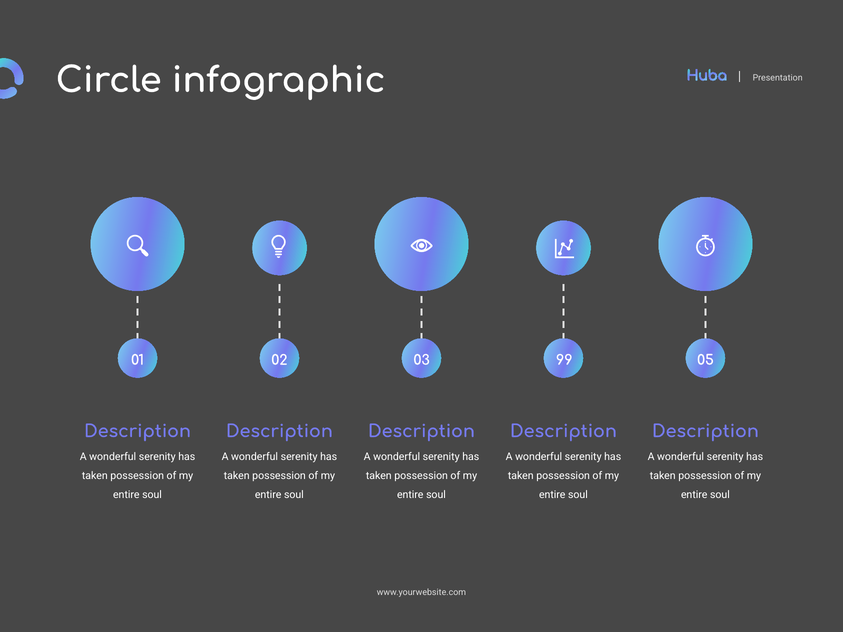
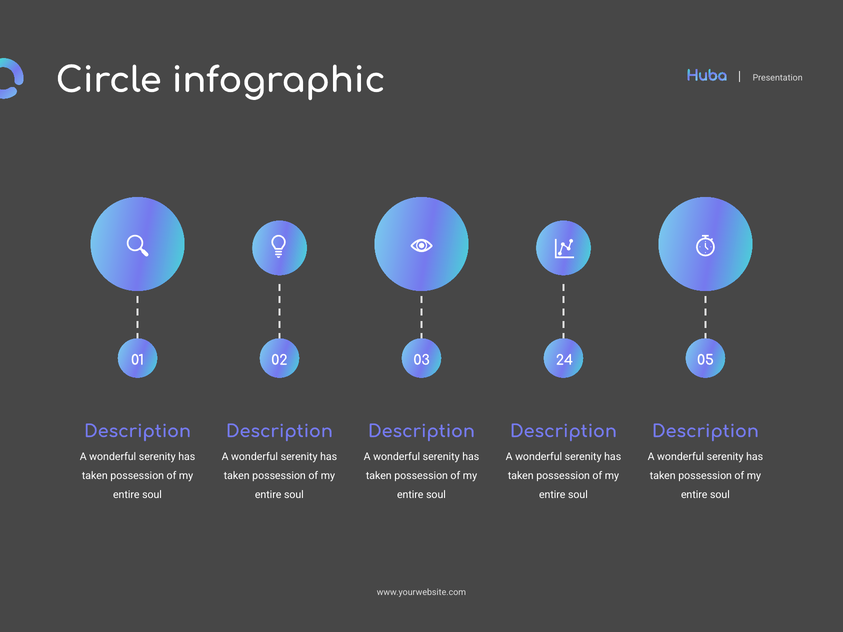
99: 99 -> 24
